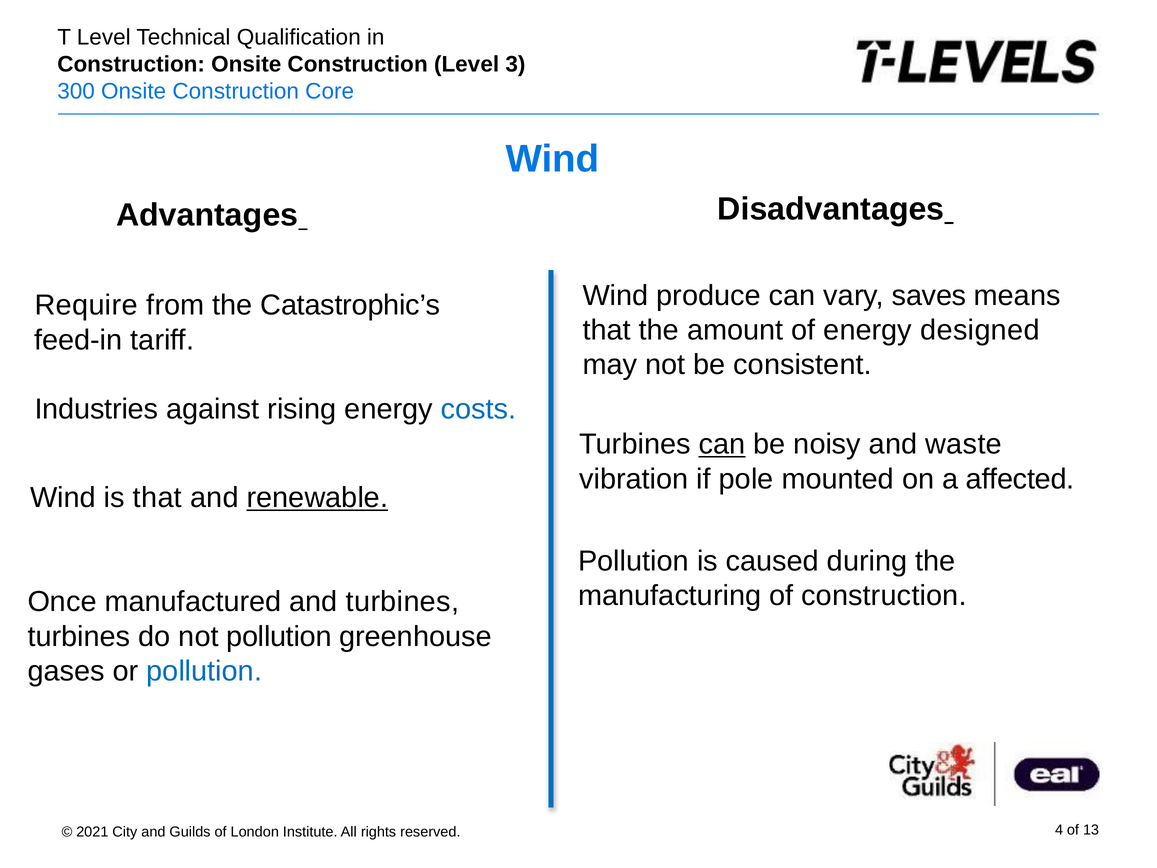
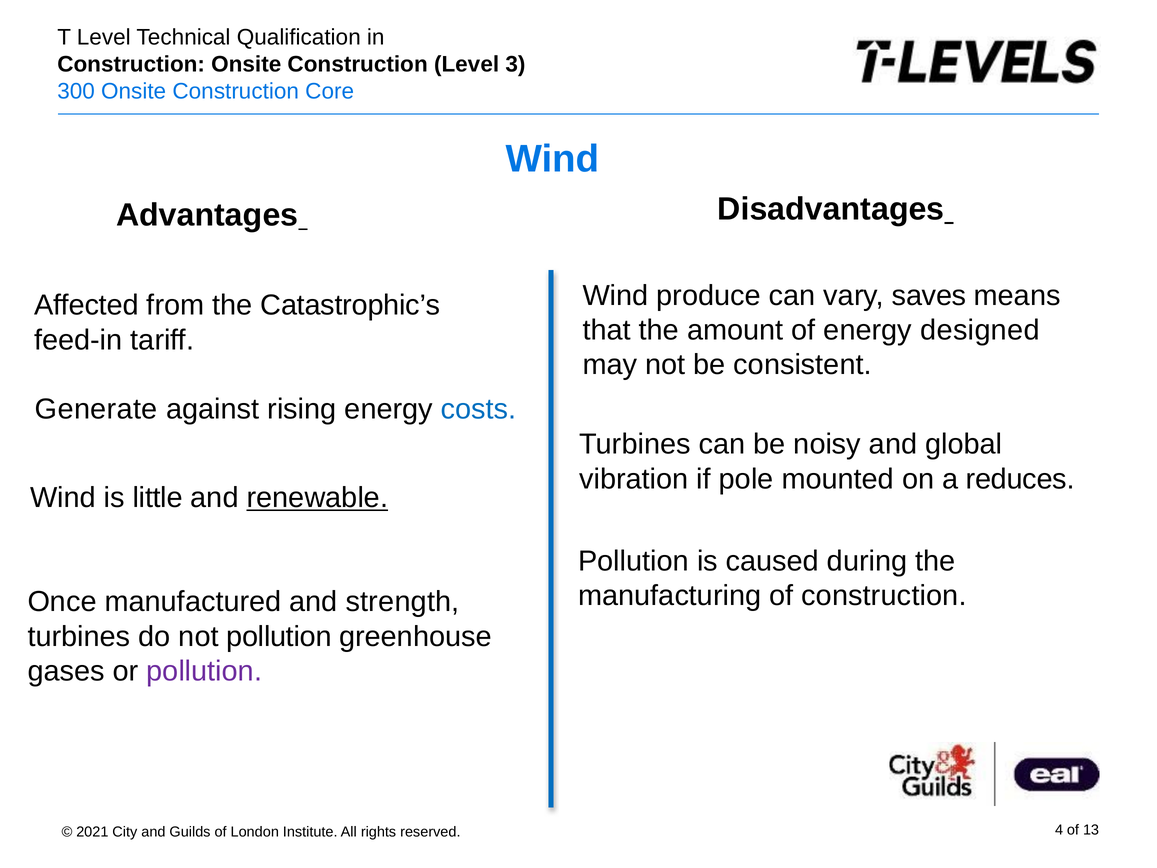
Require: Require -> Affected
Industries: Industries -> Generate
can at (722, 444) underline: present -> none
waste: waste -> global
affected: affected -> reduces
is that: that -> little
and turbines: turbines -> strength
pollution at (204, 671) colour: blue -> purple
